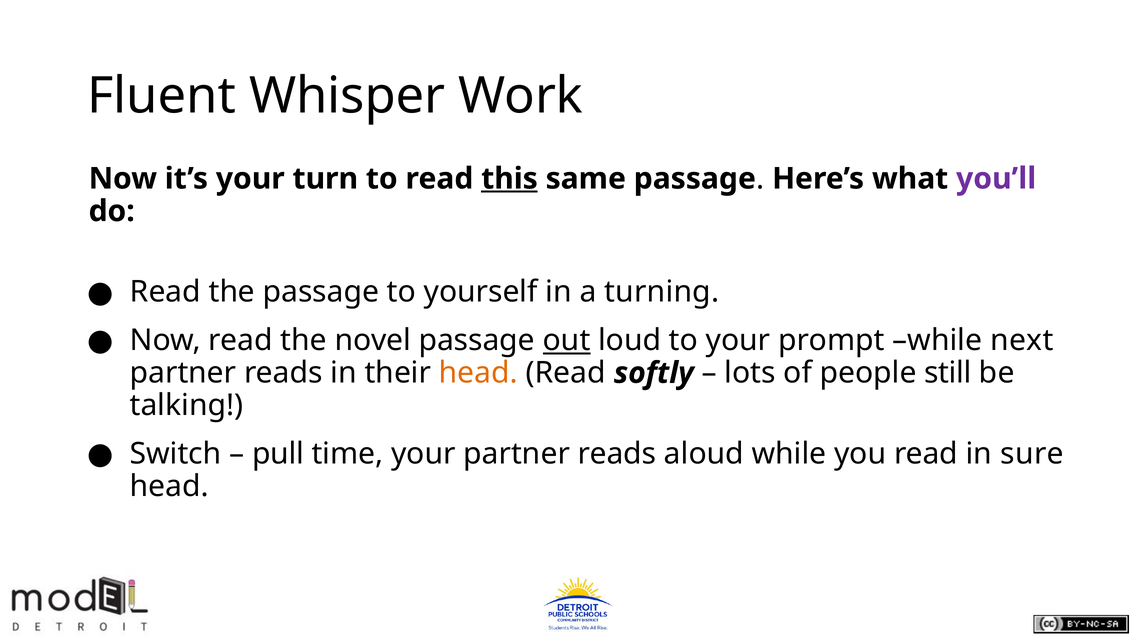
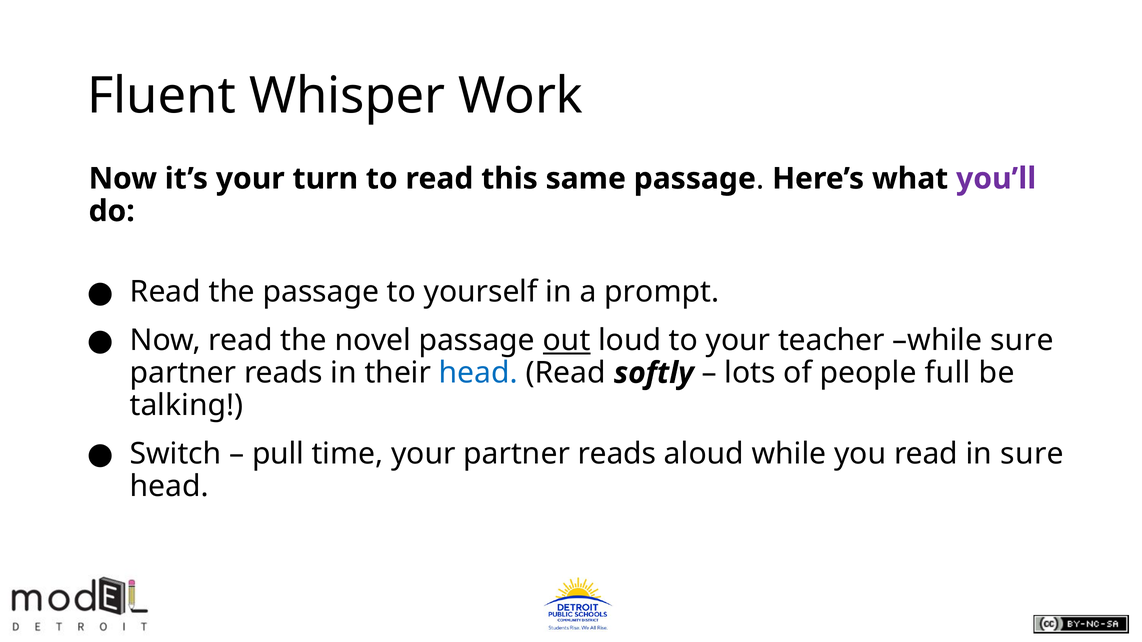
this underline: present -> none
turning: turning -> prompt
prompt: prompt -> teacher
while next: next -> sure
head at (478, 373) colour: orange -> blue
still: still -> full
